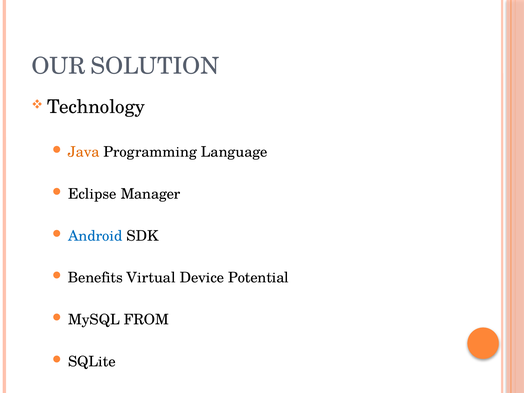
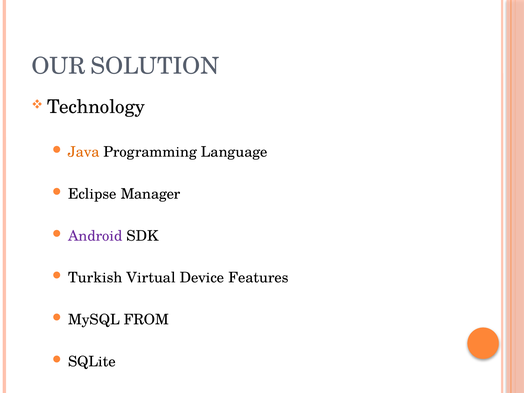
Android colour: blue -> purple
Benefits: Benefits -> Turkish
Potential: Potential -> Features
